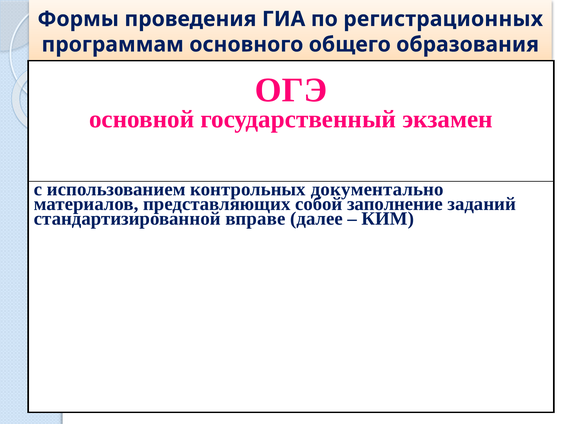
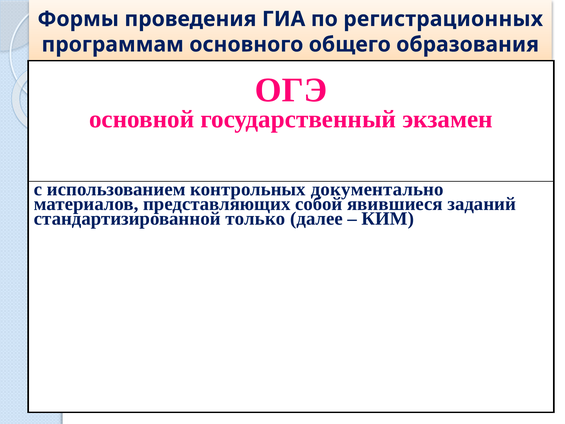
заполнение: заполнение -> явившиеся
вправе: вправе -> только
